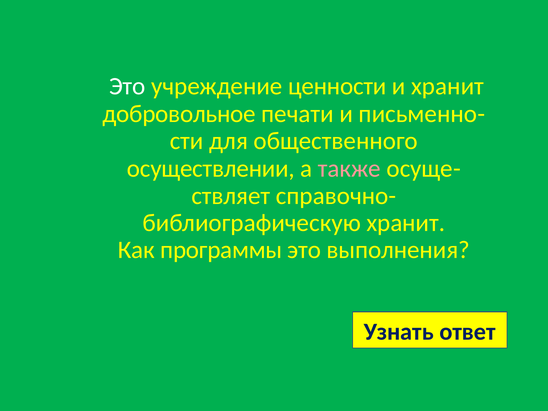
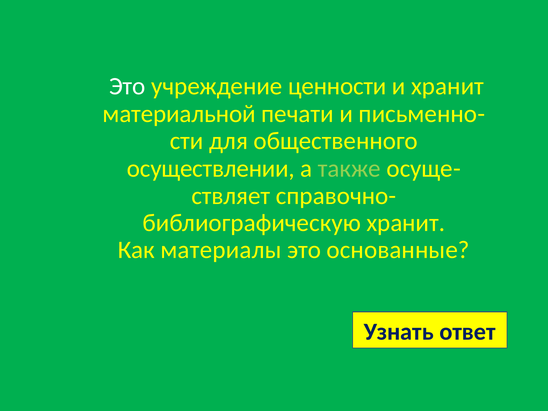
добровольное: добровольное -> материальной
также colour: pink -> light green
программы: программы -> материалы
выполнения: выполнения -> основанные
